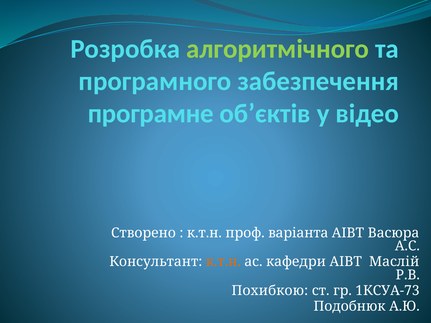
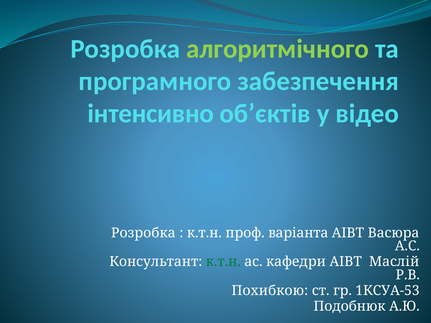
програмне: програмне -> інтенсивно
Створено at (143, 233): Створено -> Розробка
к.т.н at (223, 262) colour: orange -> green
1КСУА-73: 1КСУА-73 -> 1КСУА-53
